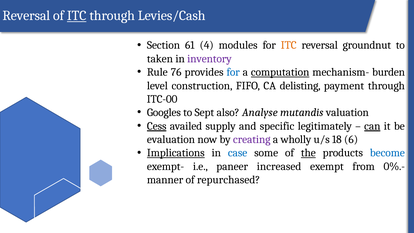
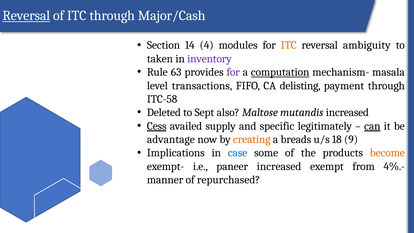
Reversal at (26, 16) underline: none -> present
ITC at (77, 16) underline: present -> none
Levies/Cash: Levies/Cash -> Major/Cash
61: 61 -> 14
groundnut: groundnut -> ambiguity
76: 76 -> 63
for at (233, 72) colour: blue -> purple
burden: burden -> masala
construction: construction -> transactions
ITC-00: ITC-00 -> ITC-58
Googles: Googles -> Deleted
Analyse: Analyse -> Maltose
mutandis valuation: valuation -> increased
evaluation: evaluation -> advantage
creating colour: purple -> orange
wholly: wholly -> breads
6: 6 -> 9
Implications underline: present -> none
the underline: present -> none
become colour: blue -> orange
0%.-: 0%.- -> 4%.-
